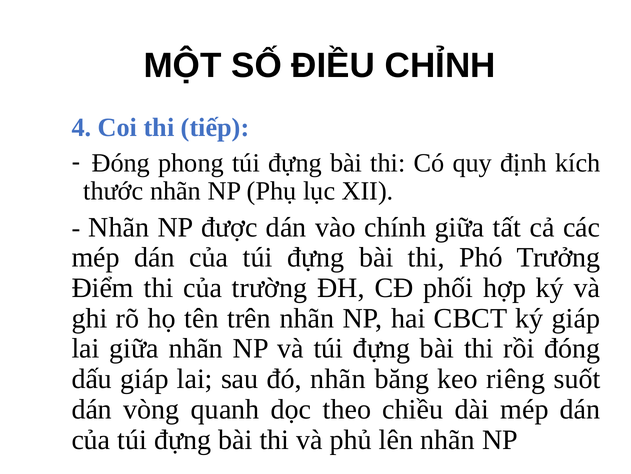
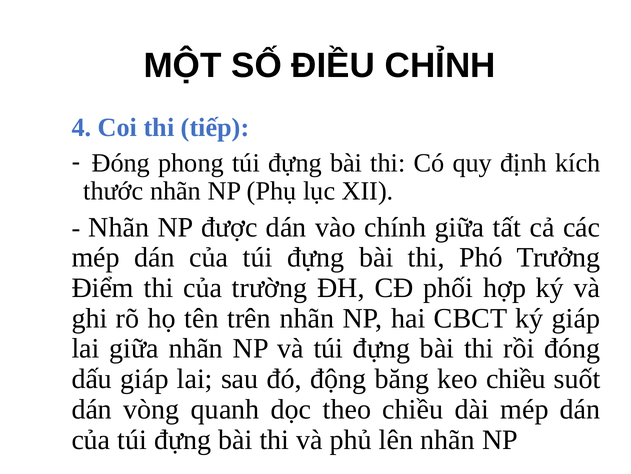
đó nhãn: nhãn -> động
keo riêng: riêng -> chiều
